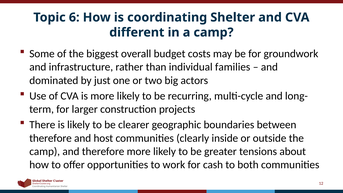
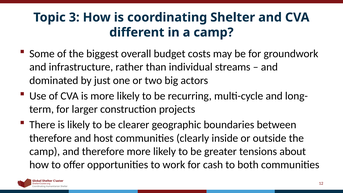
6: 6 -> 3
families: families -> streams
